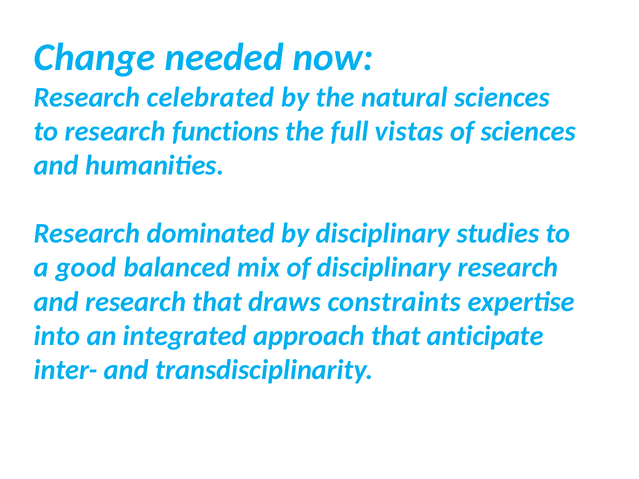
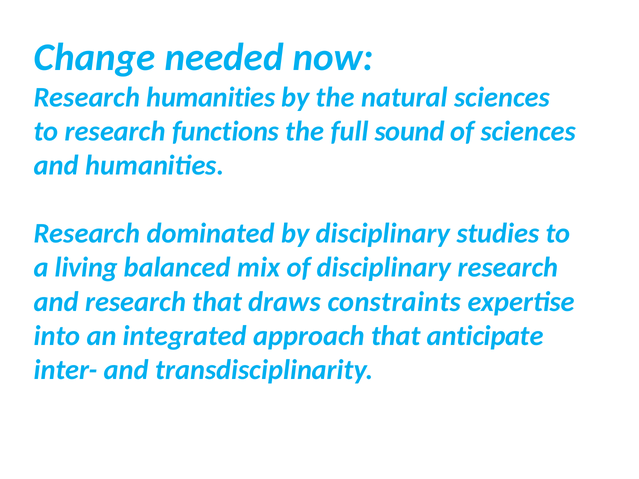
Research celebrated: celebrated -> humanities
vistas: vistas -> sound
good: good -> living
